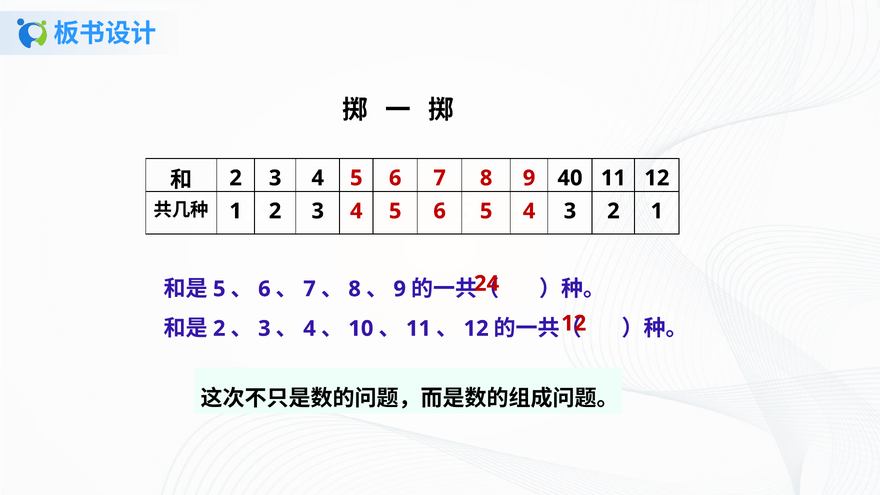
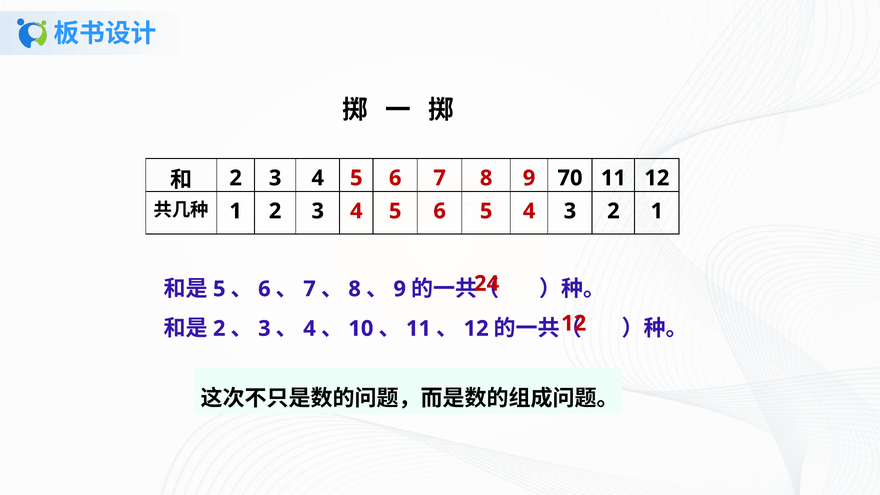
40: 40 -> 70
